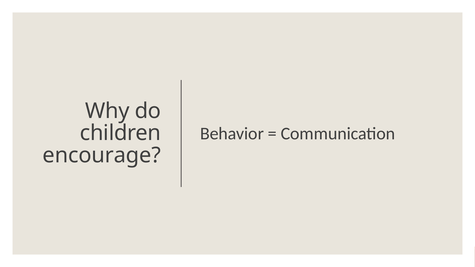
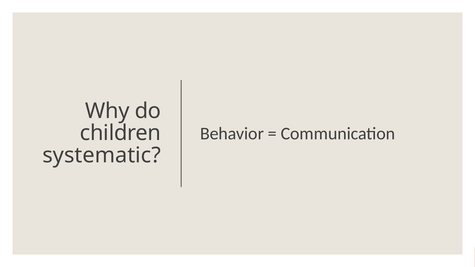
encourage: encourage -> systematic
